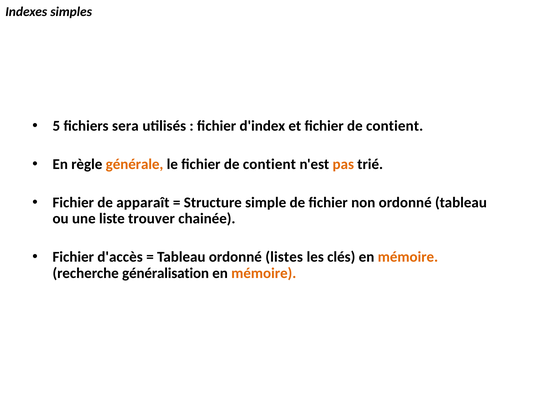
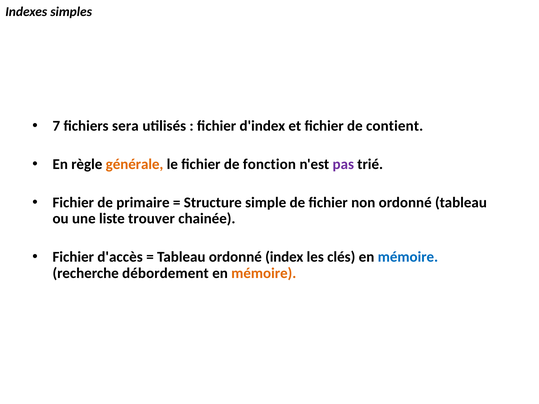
5: 5 -> 7
le fichier de contient: contient -> fonction
pas colour: orange -> purple
apparaît: apparaît -> primaire
listes: listes -> index
mémoire at (408, 257) colour: orange -> blue
généralisation: généralisation -> débordement
